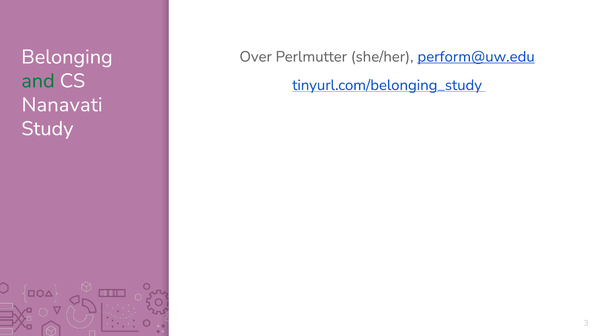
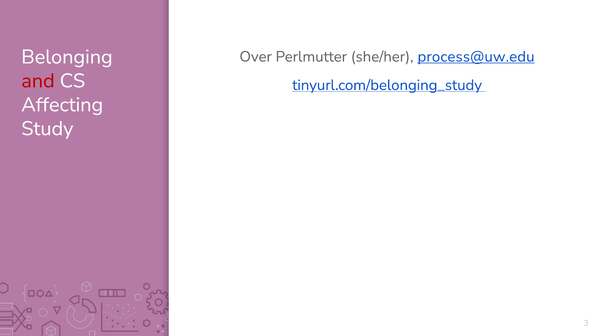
perform@uw.edu: perform@uw.edu -> process@uw.edu
and colour: green -> red
Nanavati: Nanavati -> Affecting
